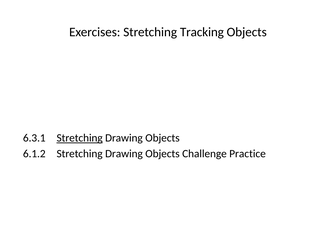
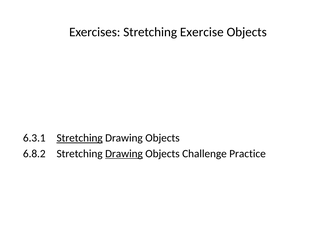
Tracking: Tracking -> Exercise
6.1.2: 6.1.2 -> 6.8.2
Drawing at (124, 154) underline: none -> present
